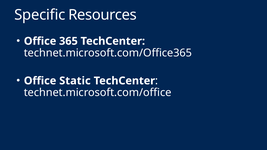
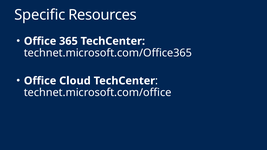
Static: Static -> Cloud
